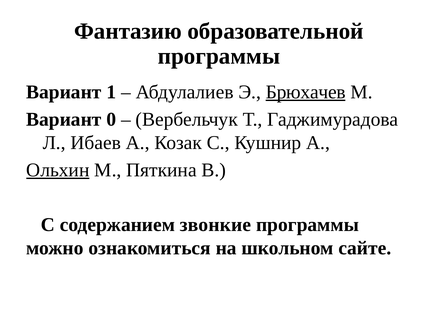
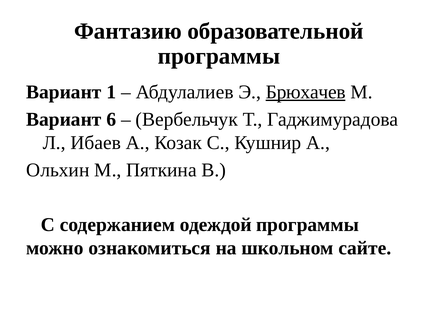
0: 0 -> 6
Ольхин underline: present -> none
звонкие: звонкие -> одеждой
